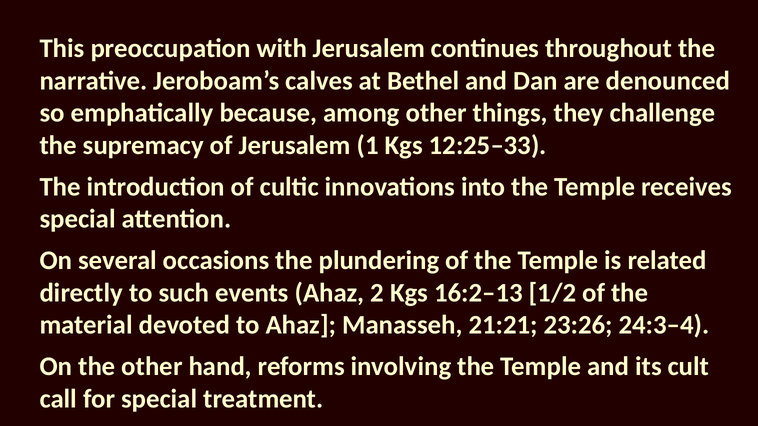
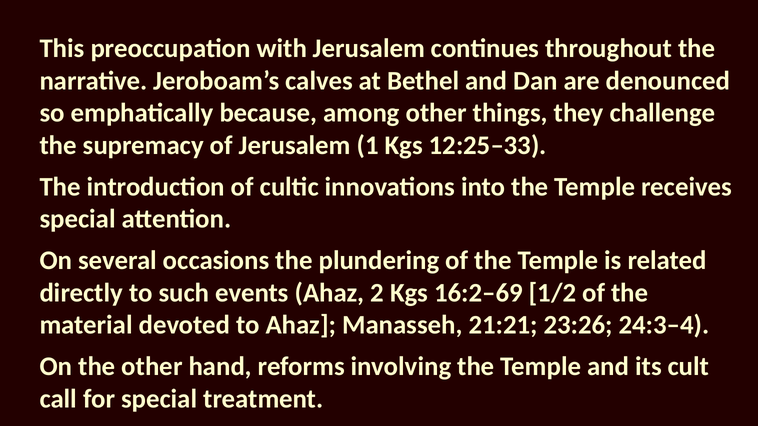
16:2–13: 16:2–13 -> 16:2–69
